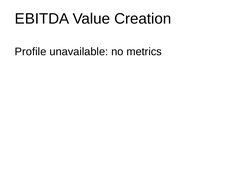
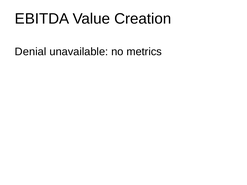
Profile: Profile -> Denial
